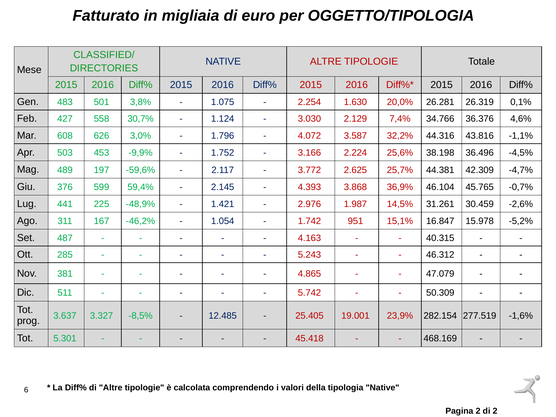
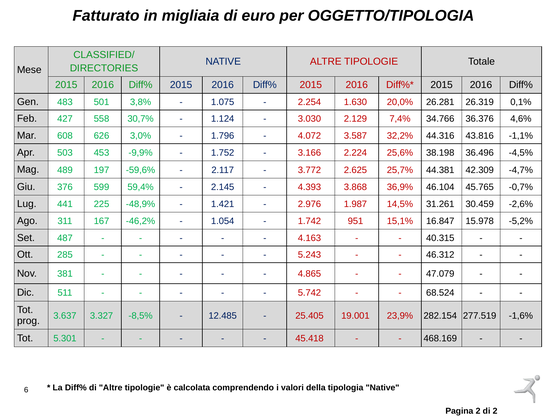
50.309: 50.309 -> 68.524
